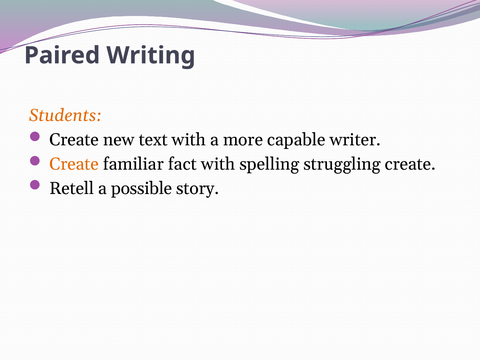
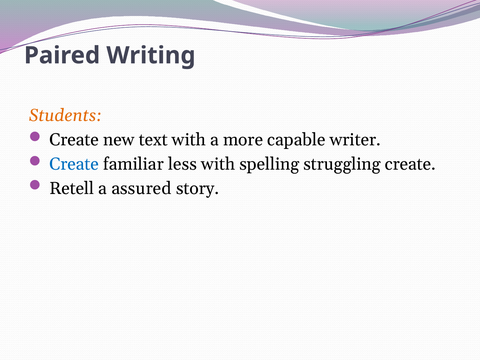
Create at (74, 164) colour: orange -> blue
fact: fact -> less
possible: possible -> assured
